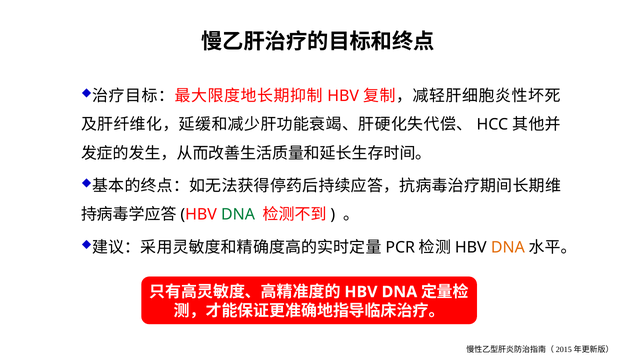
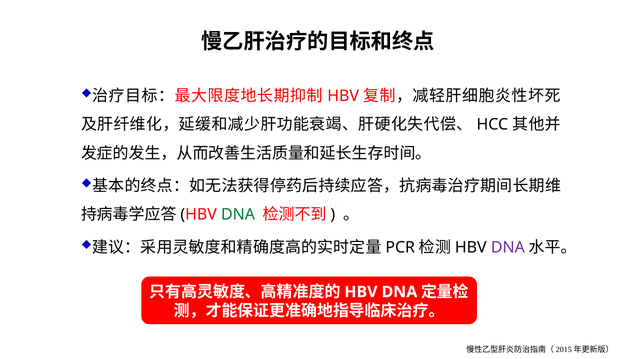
DNA at (508, 247) colour: orange -> purple
